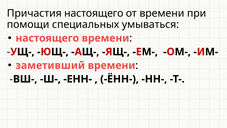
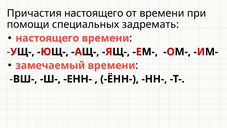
умываться: умываться -> задремать
заметивший: заметивший -> замечаемый
